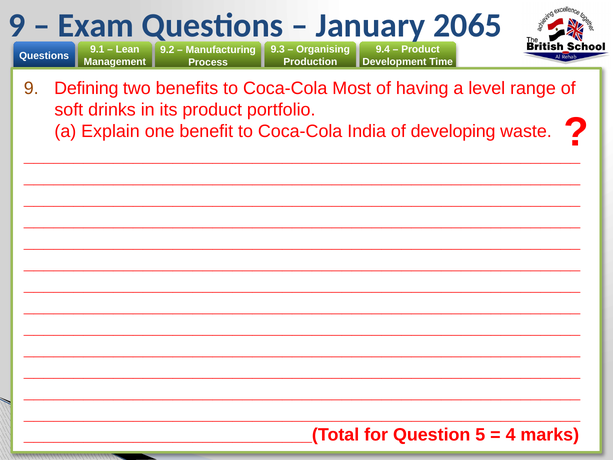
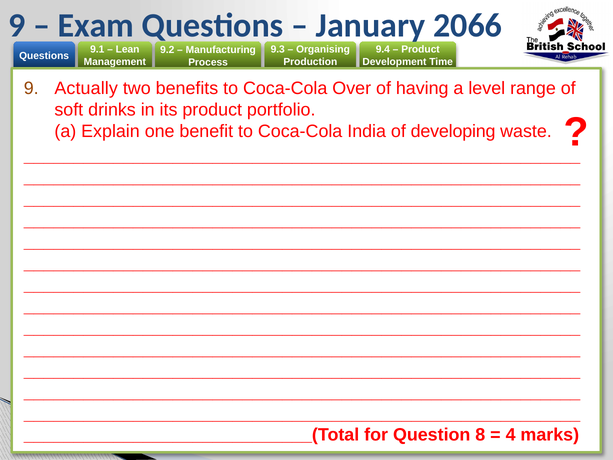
2065: 2065 -> 2066
Defining: Defining -> Actually
Most: Most -> Over
5: 5 -> 8
